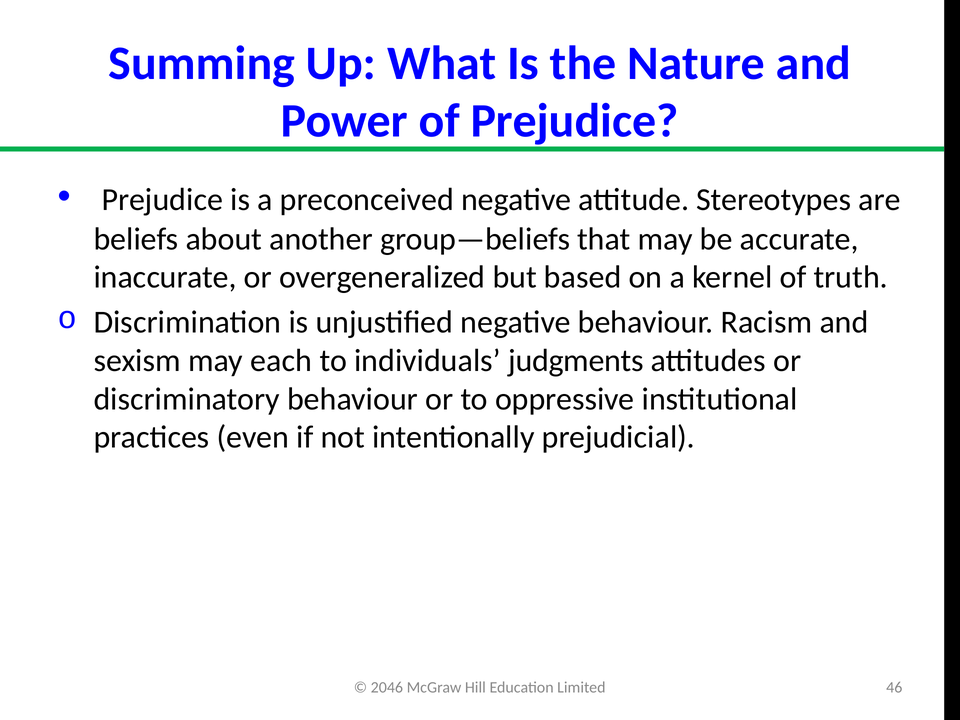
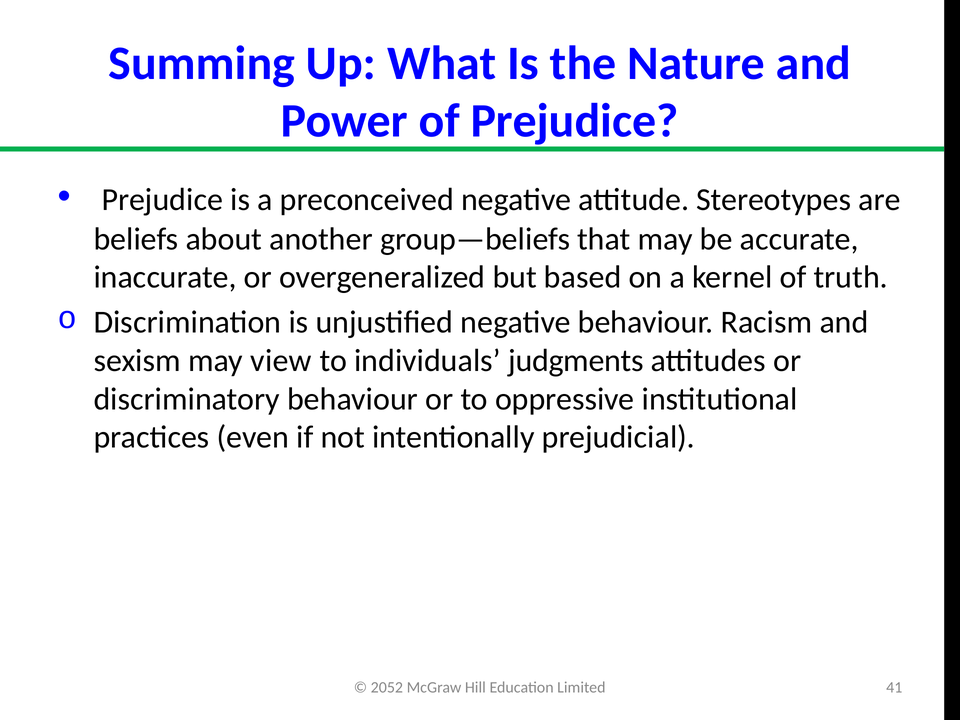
each: each -> view
2046: 2046 -> 2052
46: 46 -> 41
